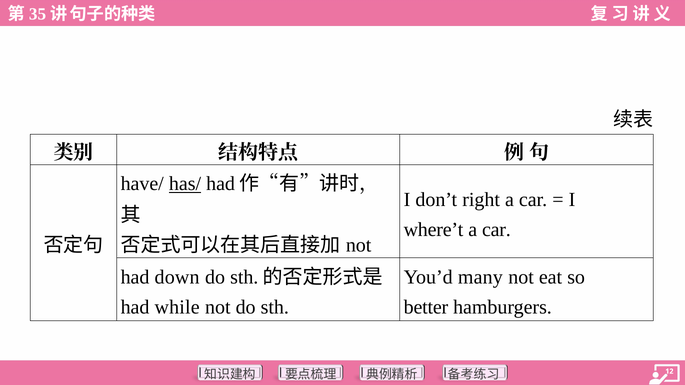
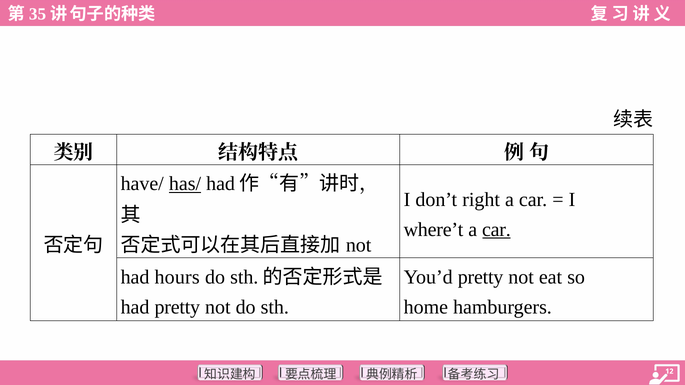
car at (496, 230) underline: none -> present
down: down -> hours
You’d many: many -> pretty
had while: while -> pretty
better: better -> home
